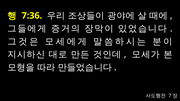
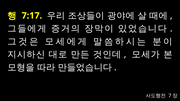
7:36: 7:36 -> 7:17
